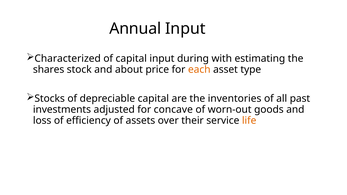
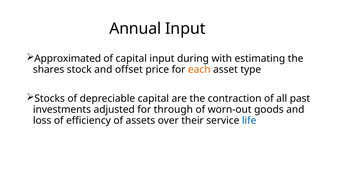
Characterized: Characterized -> Approximated
about: about -> offset
inventories: inventories -> contraction
concave: concave -> through
life colour: orange -> blue
